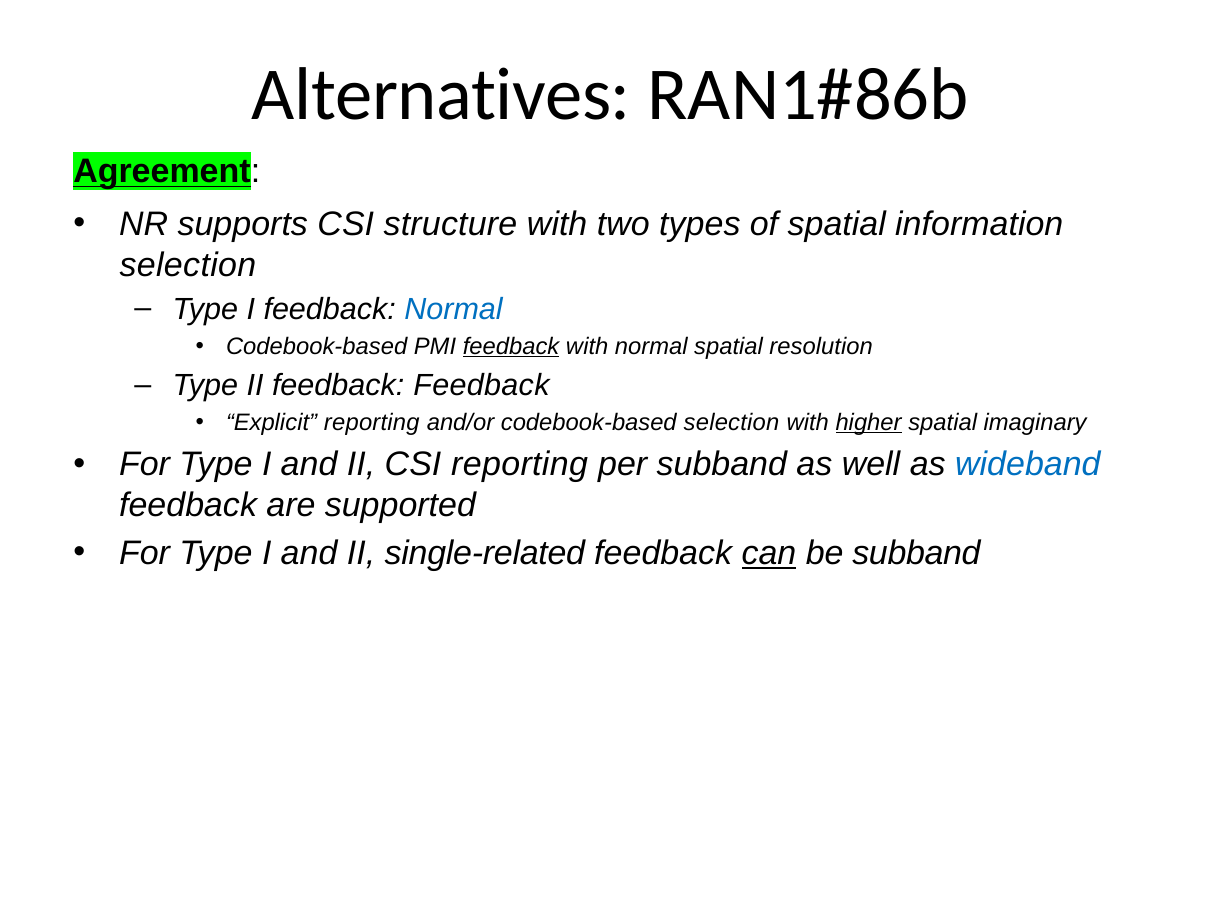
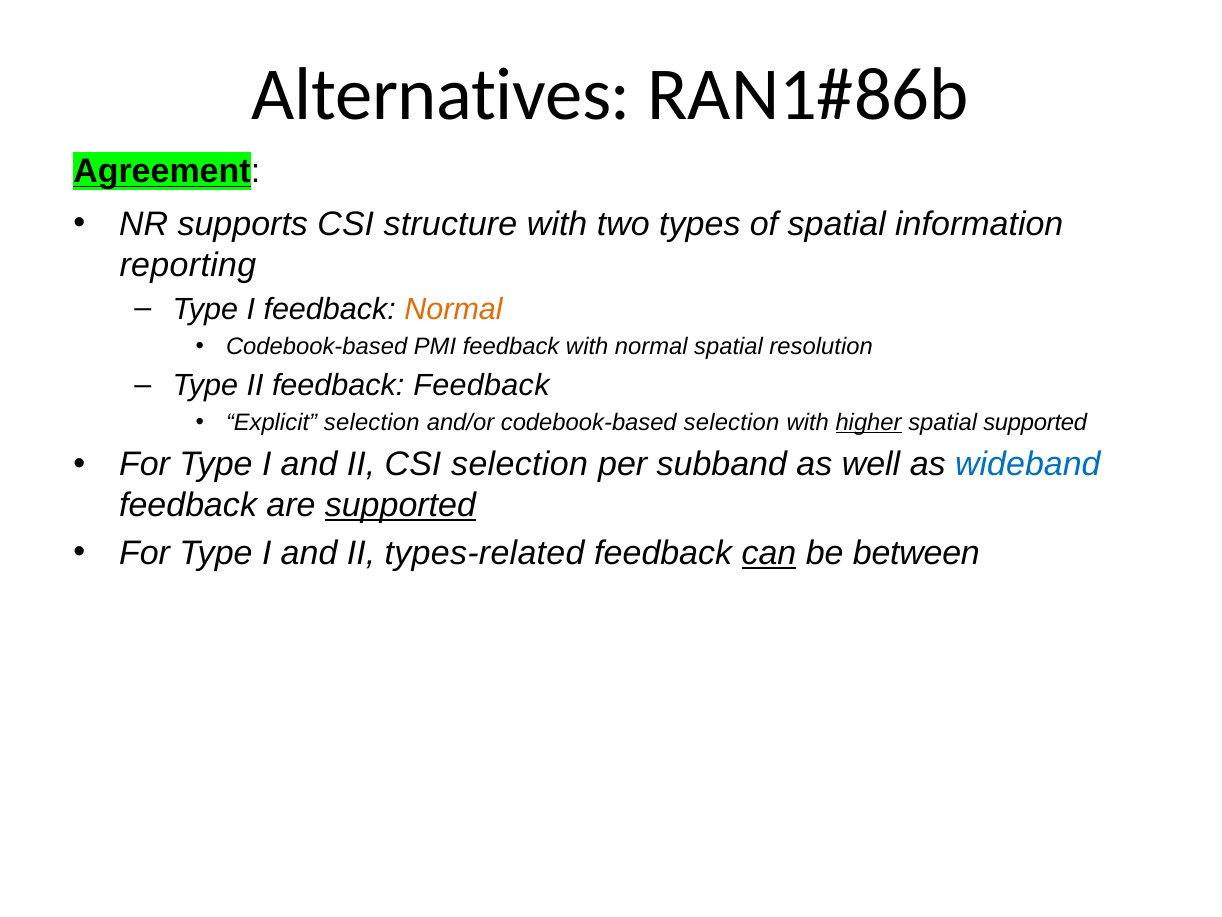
selection at (188, 265): selection -> reporting
Normal at (454, 309) colour: blue -> orange
feedback at (511, 346) underline: present -> none
Explicit reporting: reporting -> selection
spatial imaginary: imaginary -> supported
CSI reporting: reporting -> selection
supported at (400, 505) underline: none -> present
single-related: single-related -> types-related
be subband: subband -> between
